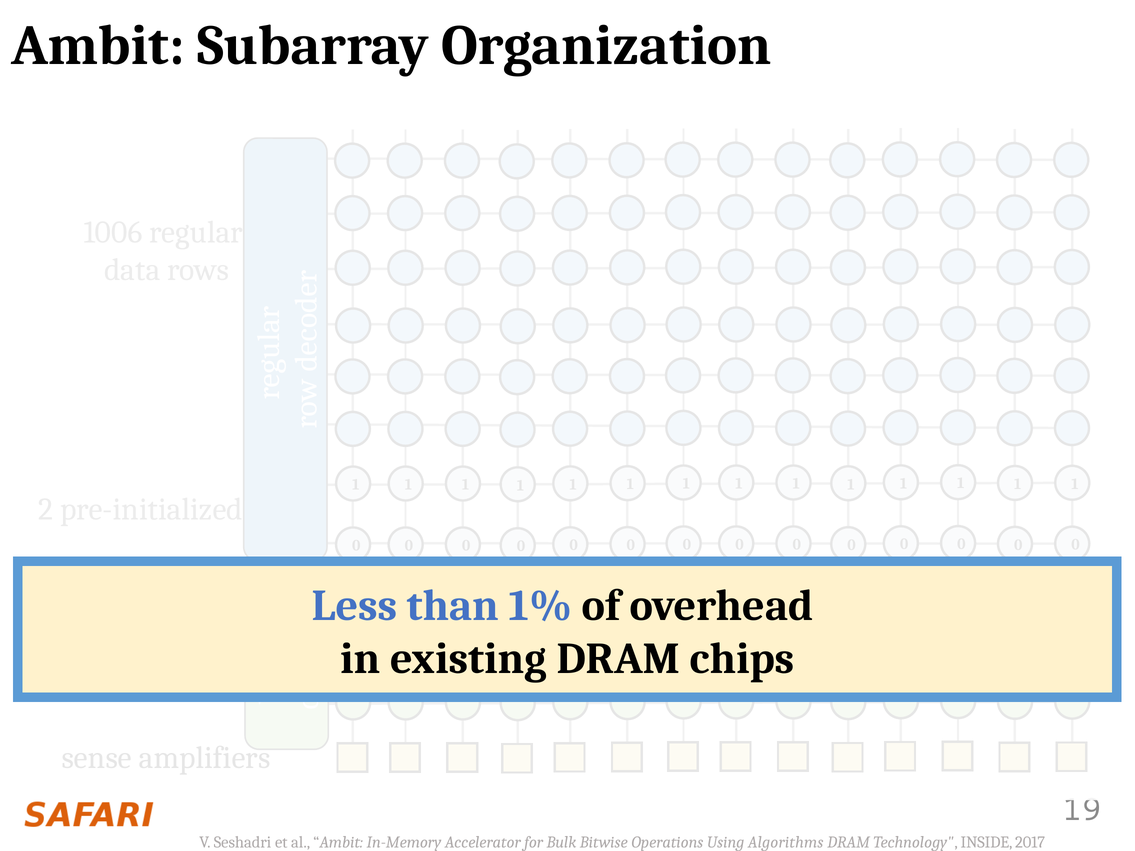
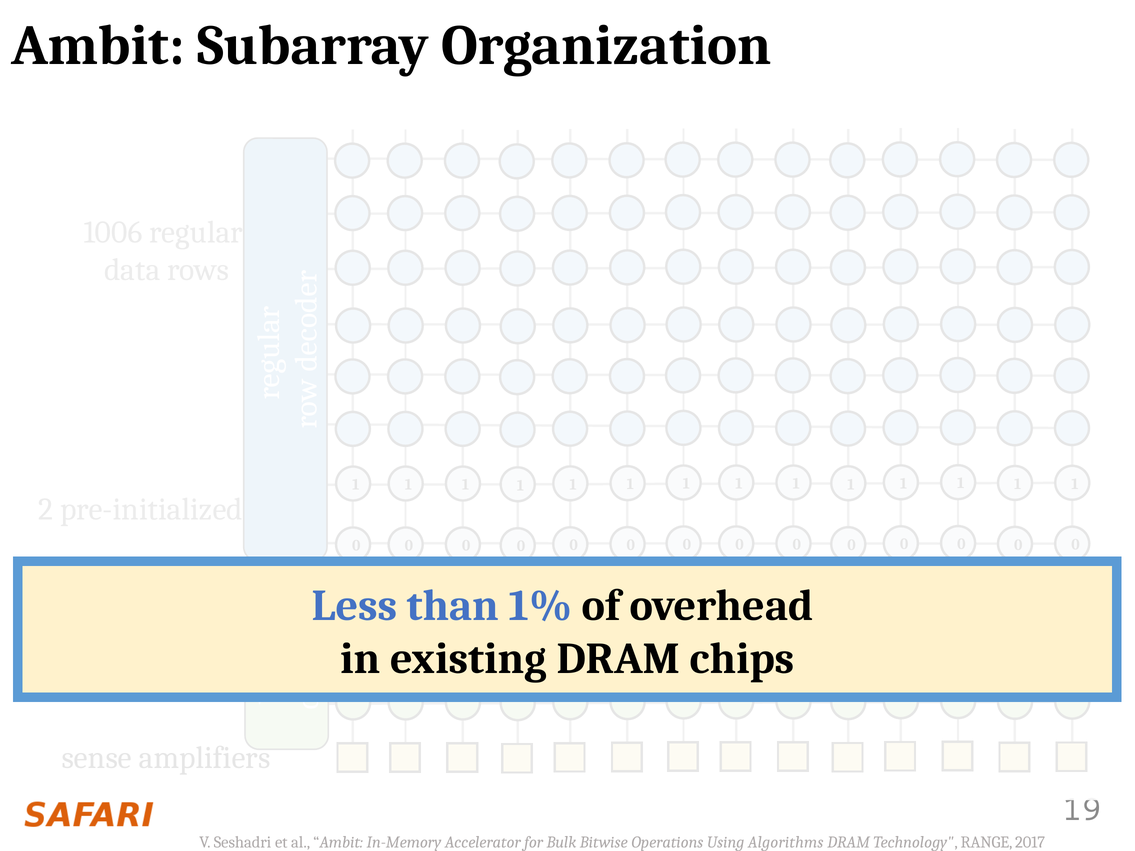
INSIDE: INSIDE -> RANGE
